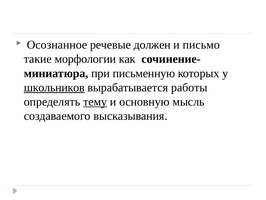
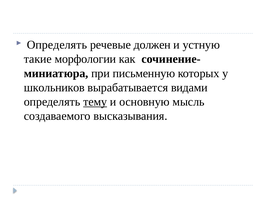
Осознанное at (57, 45): Осознанное -> Определять
письмо: письмо -> устную
школьников underline: present -> none
работы: работы -> видами
